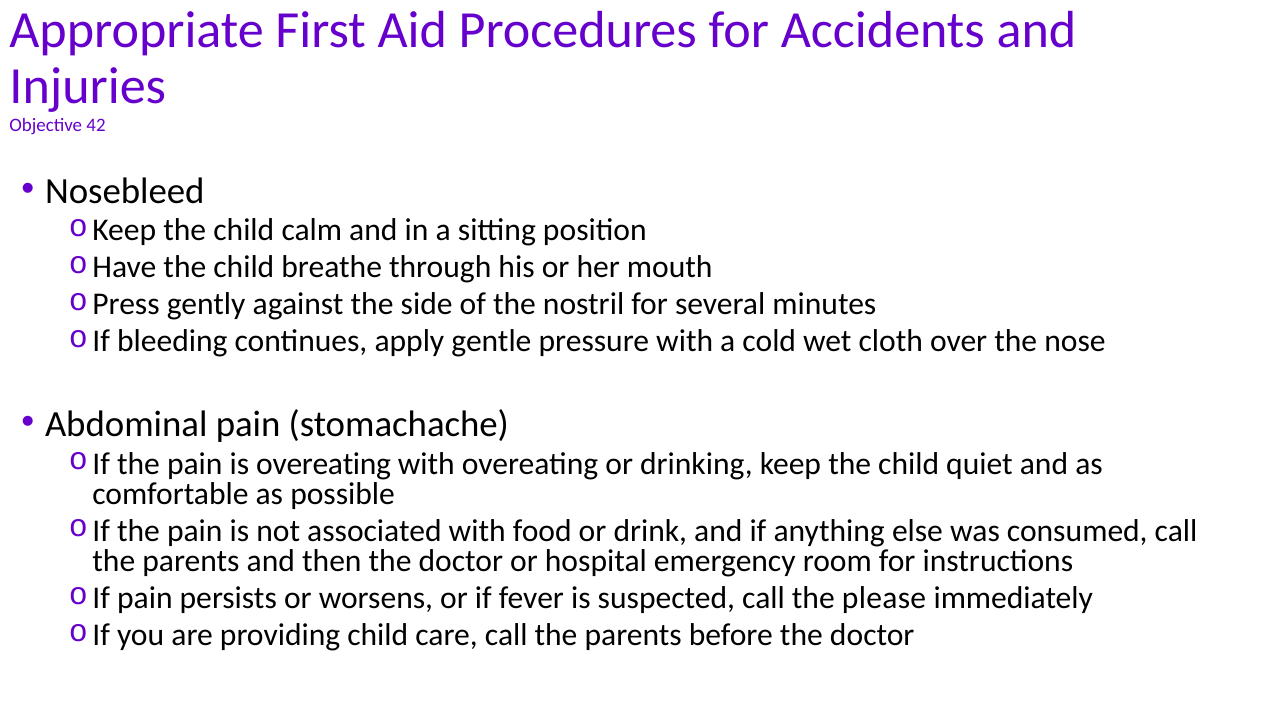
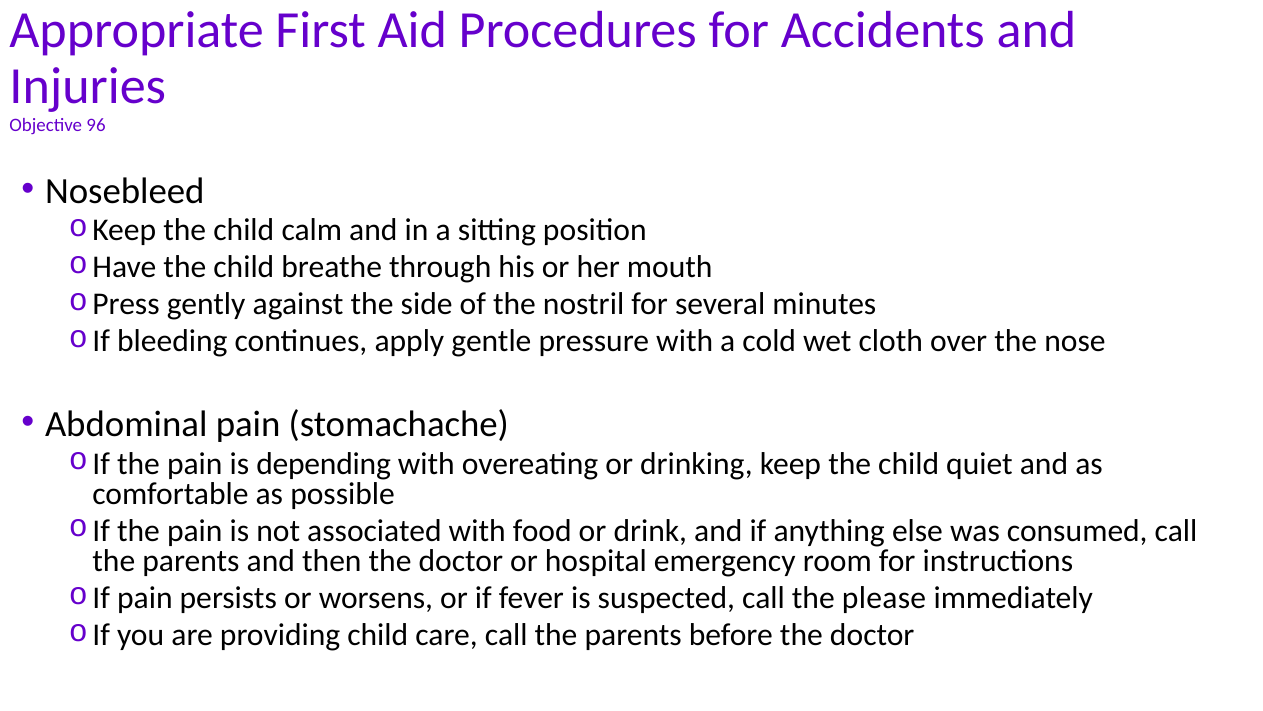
42: 42 -> 96
is overeating: overeating -> depending
